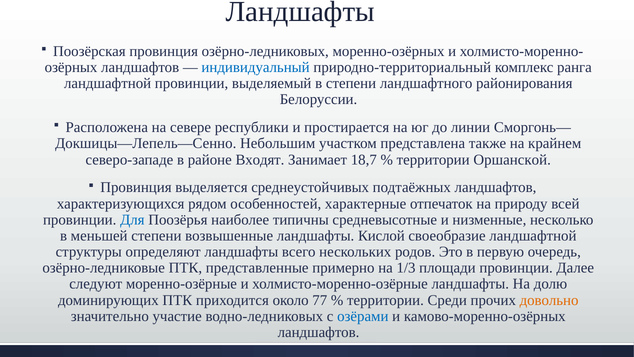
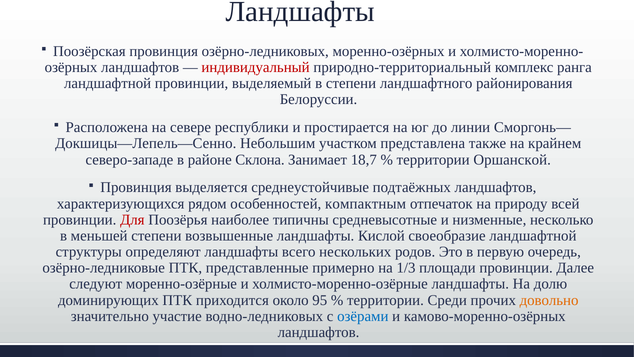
индивидуальный colour: blue -> red
Входят: Входят -> Склона
среднеустойчивых: среднеустойчивых -> среднеустойчивые
характерные: характерные -> компактным
Для colour: blue -> red
77: 77 -> 95
